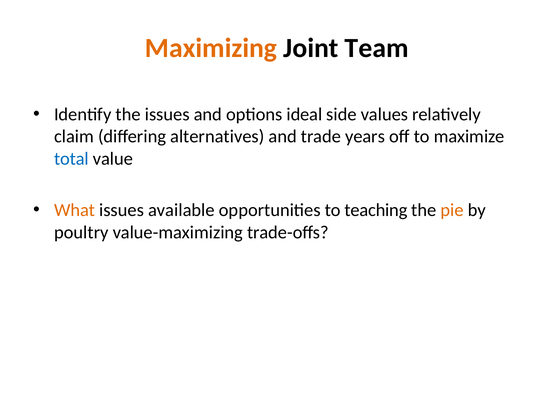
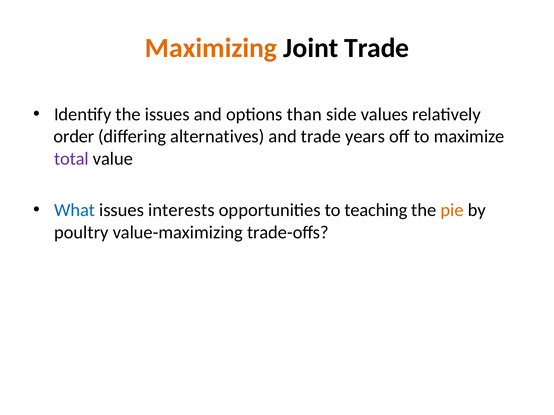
Joint Team: Team -> Trade
ideal: ideal -> than
claim: claim -> order
total colour: blue -> purple
What colour: orange -> blue
available: available -> interests
